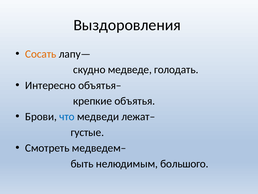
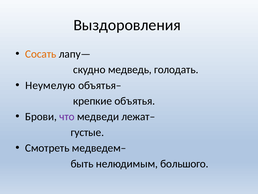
медведе: медведе -> медведь
Интересно: Интересно -> Неумелую
что colour: blue -> purple
